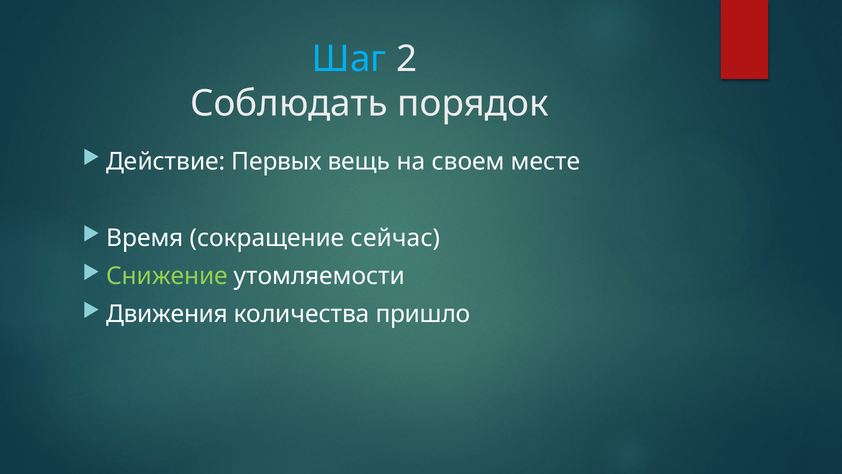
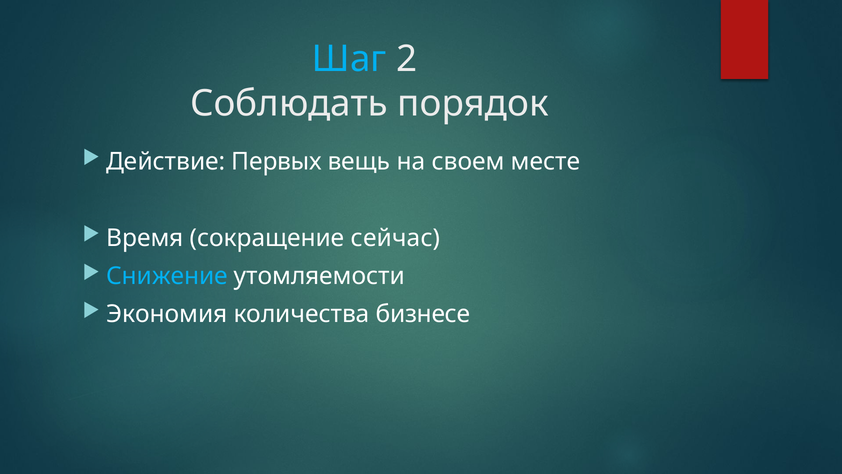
Снижение colour: light green -> light blue
Движения: Движения -> Экономия
пришло: пришло -> бизнесе
